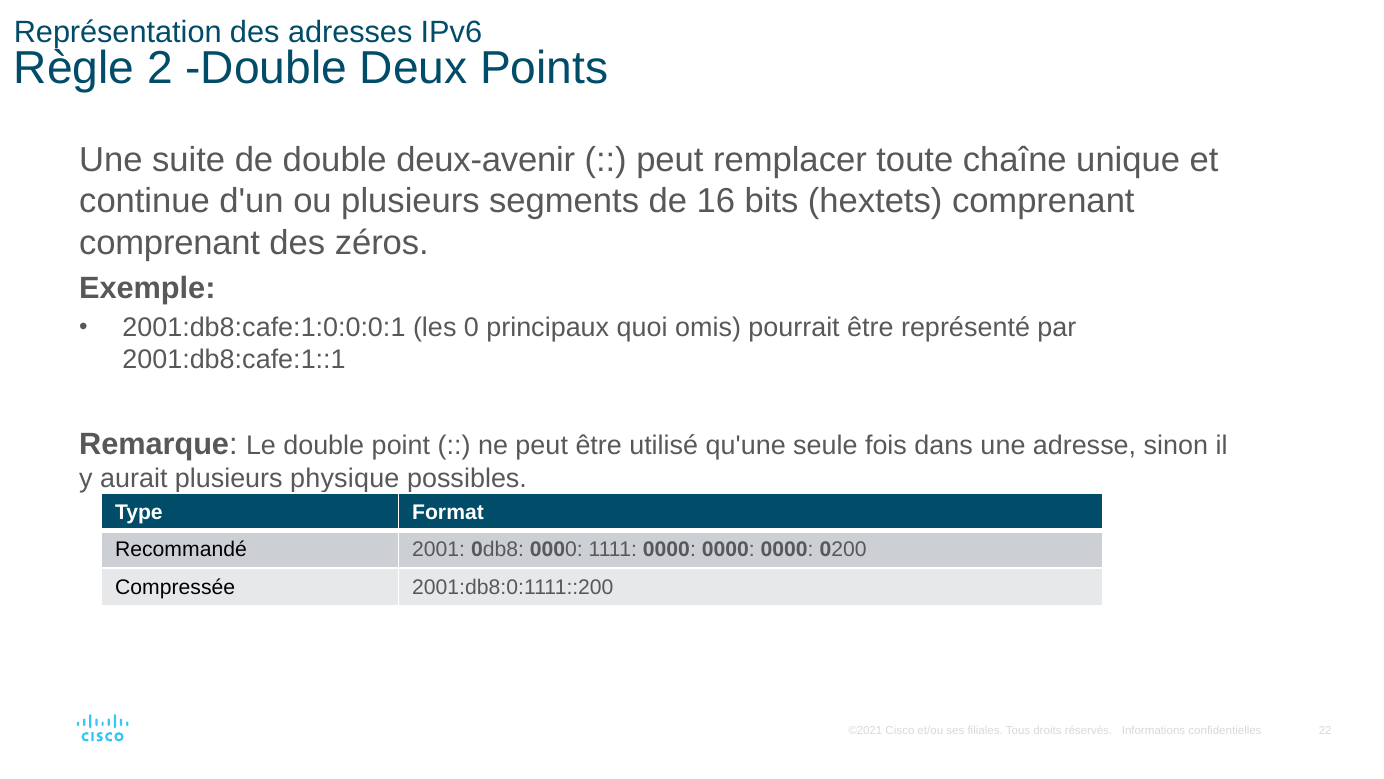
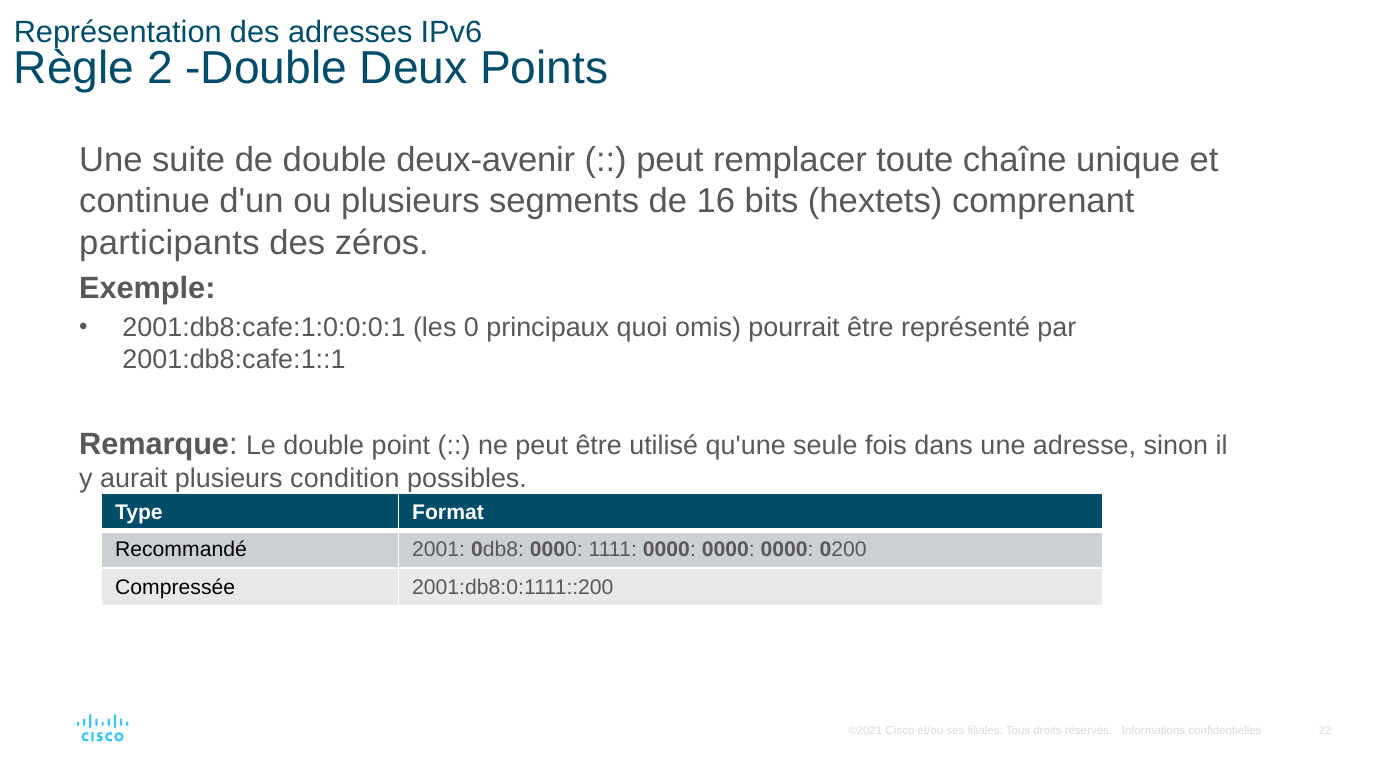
comprenant at (170, 243): comprenant -> participants
physique: physique -> condition
